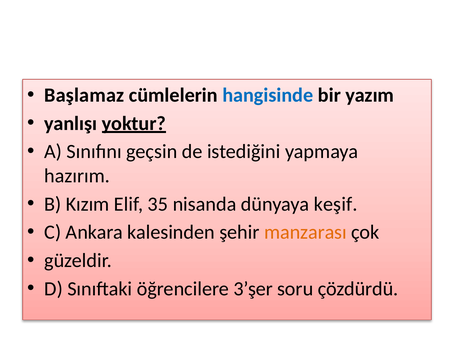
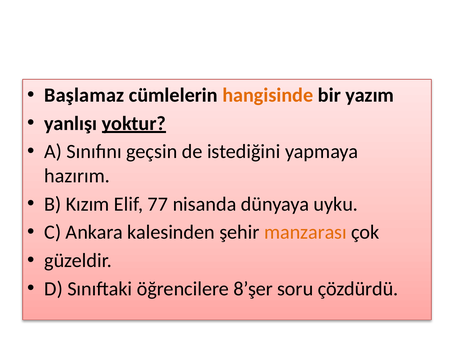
hangisinde colour: blue -> orange
35: 35 -> 77
keşif: keşif -> uyku
3’şer: 3’şer -> 8’şer
